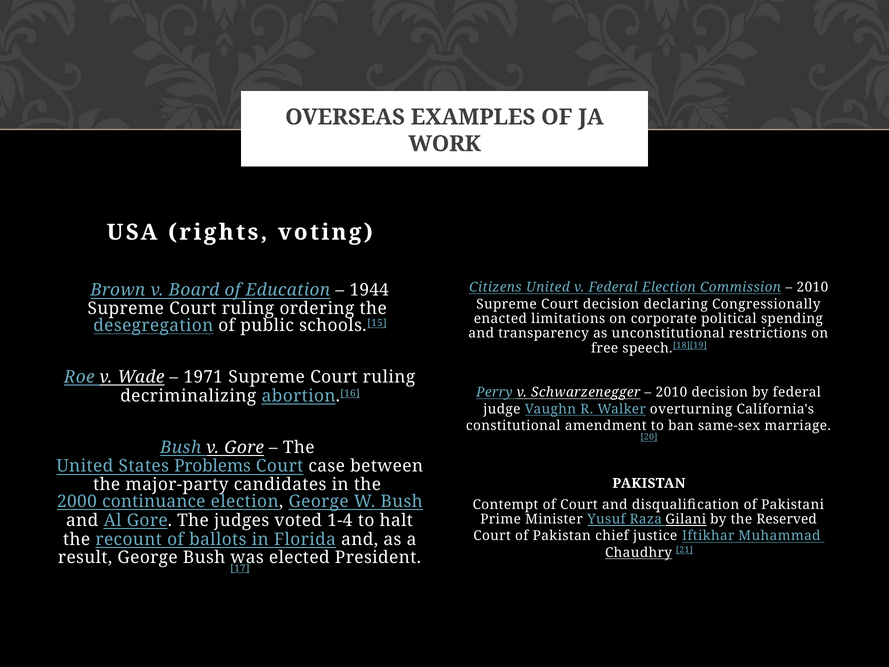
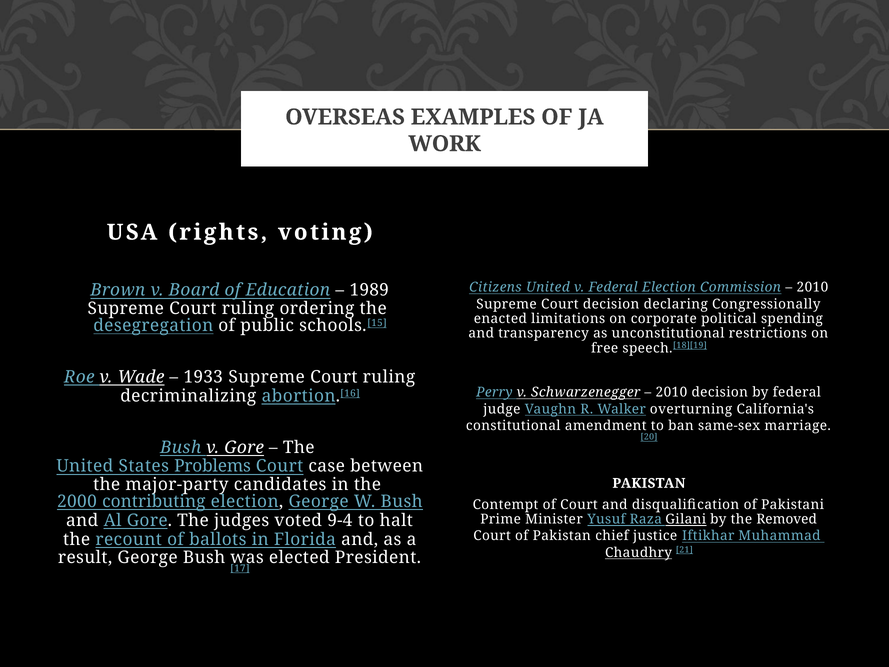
1944: 1944 -> 1989
1971: 1971 -> 1933
continuance: continuance -> contributing
Reserved: Reserved -> Removed
1-4: 1-4 -> 9-4
